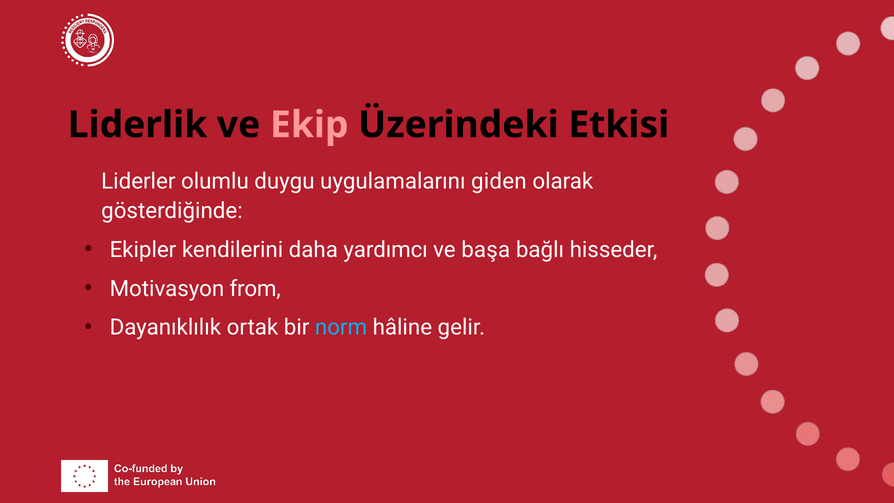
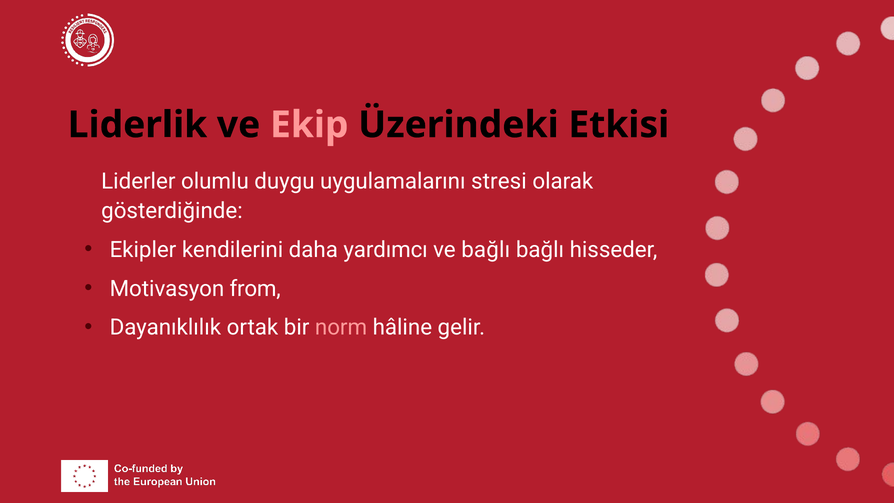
giden: giden -> stresi
ve başa: başa -> bağlı
norm colour: light blue -> pink
